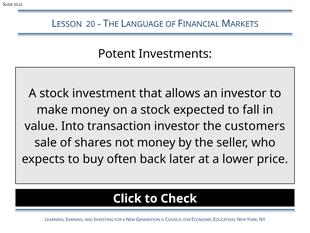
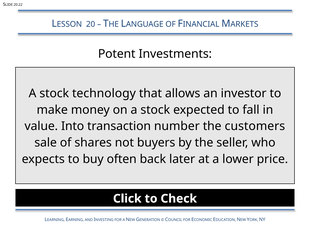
investment: investment -> technology
transaction investor: investor -> number
not money: money -> buyers
